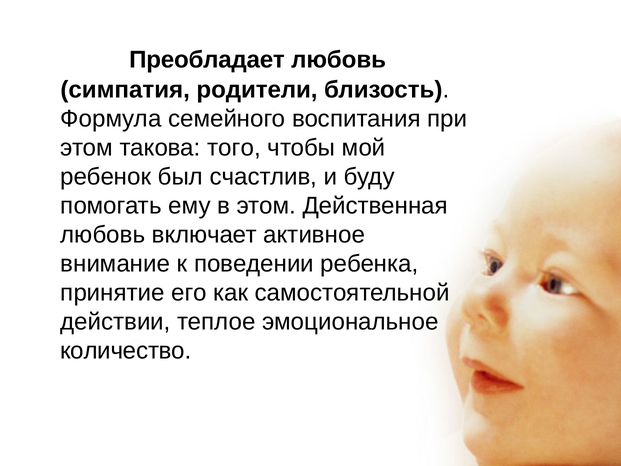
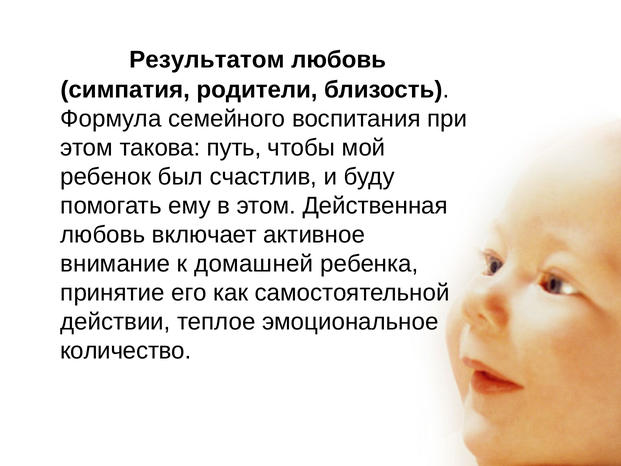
Преобладает: Преобладает -> Результатом
того: того -> путь
поведении: поведении -> домашней
